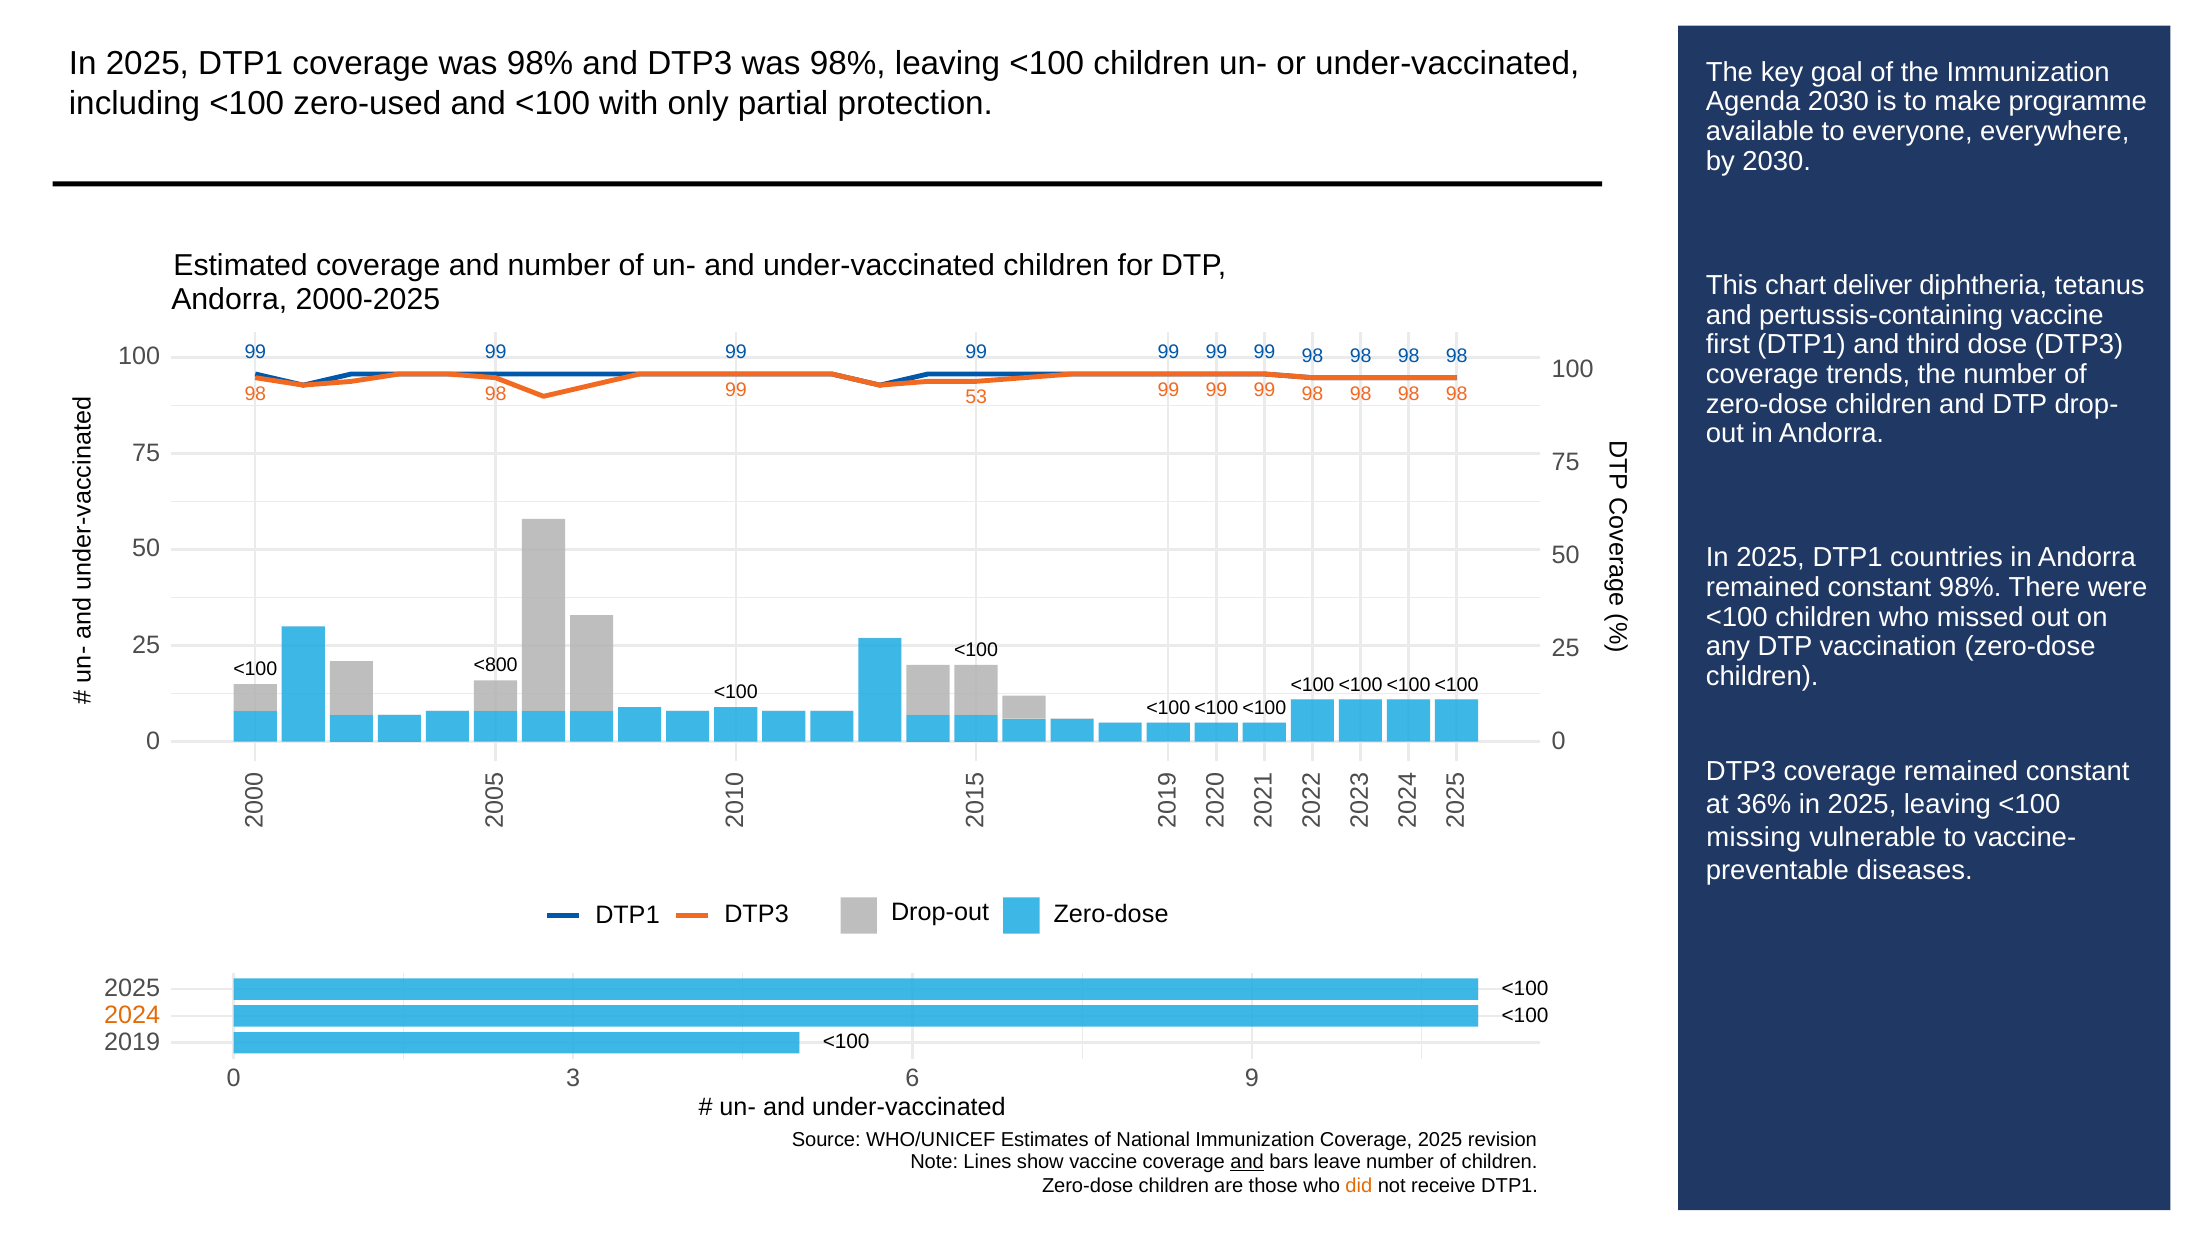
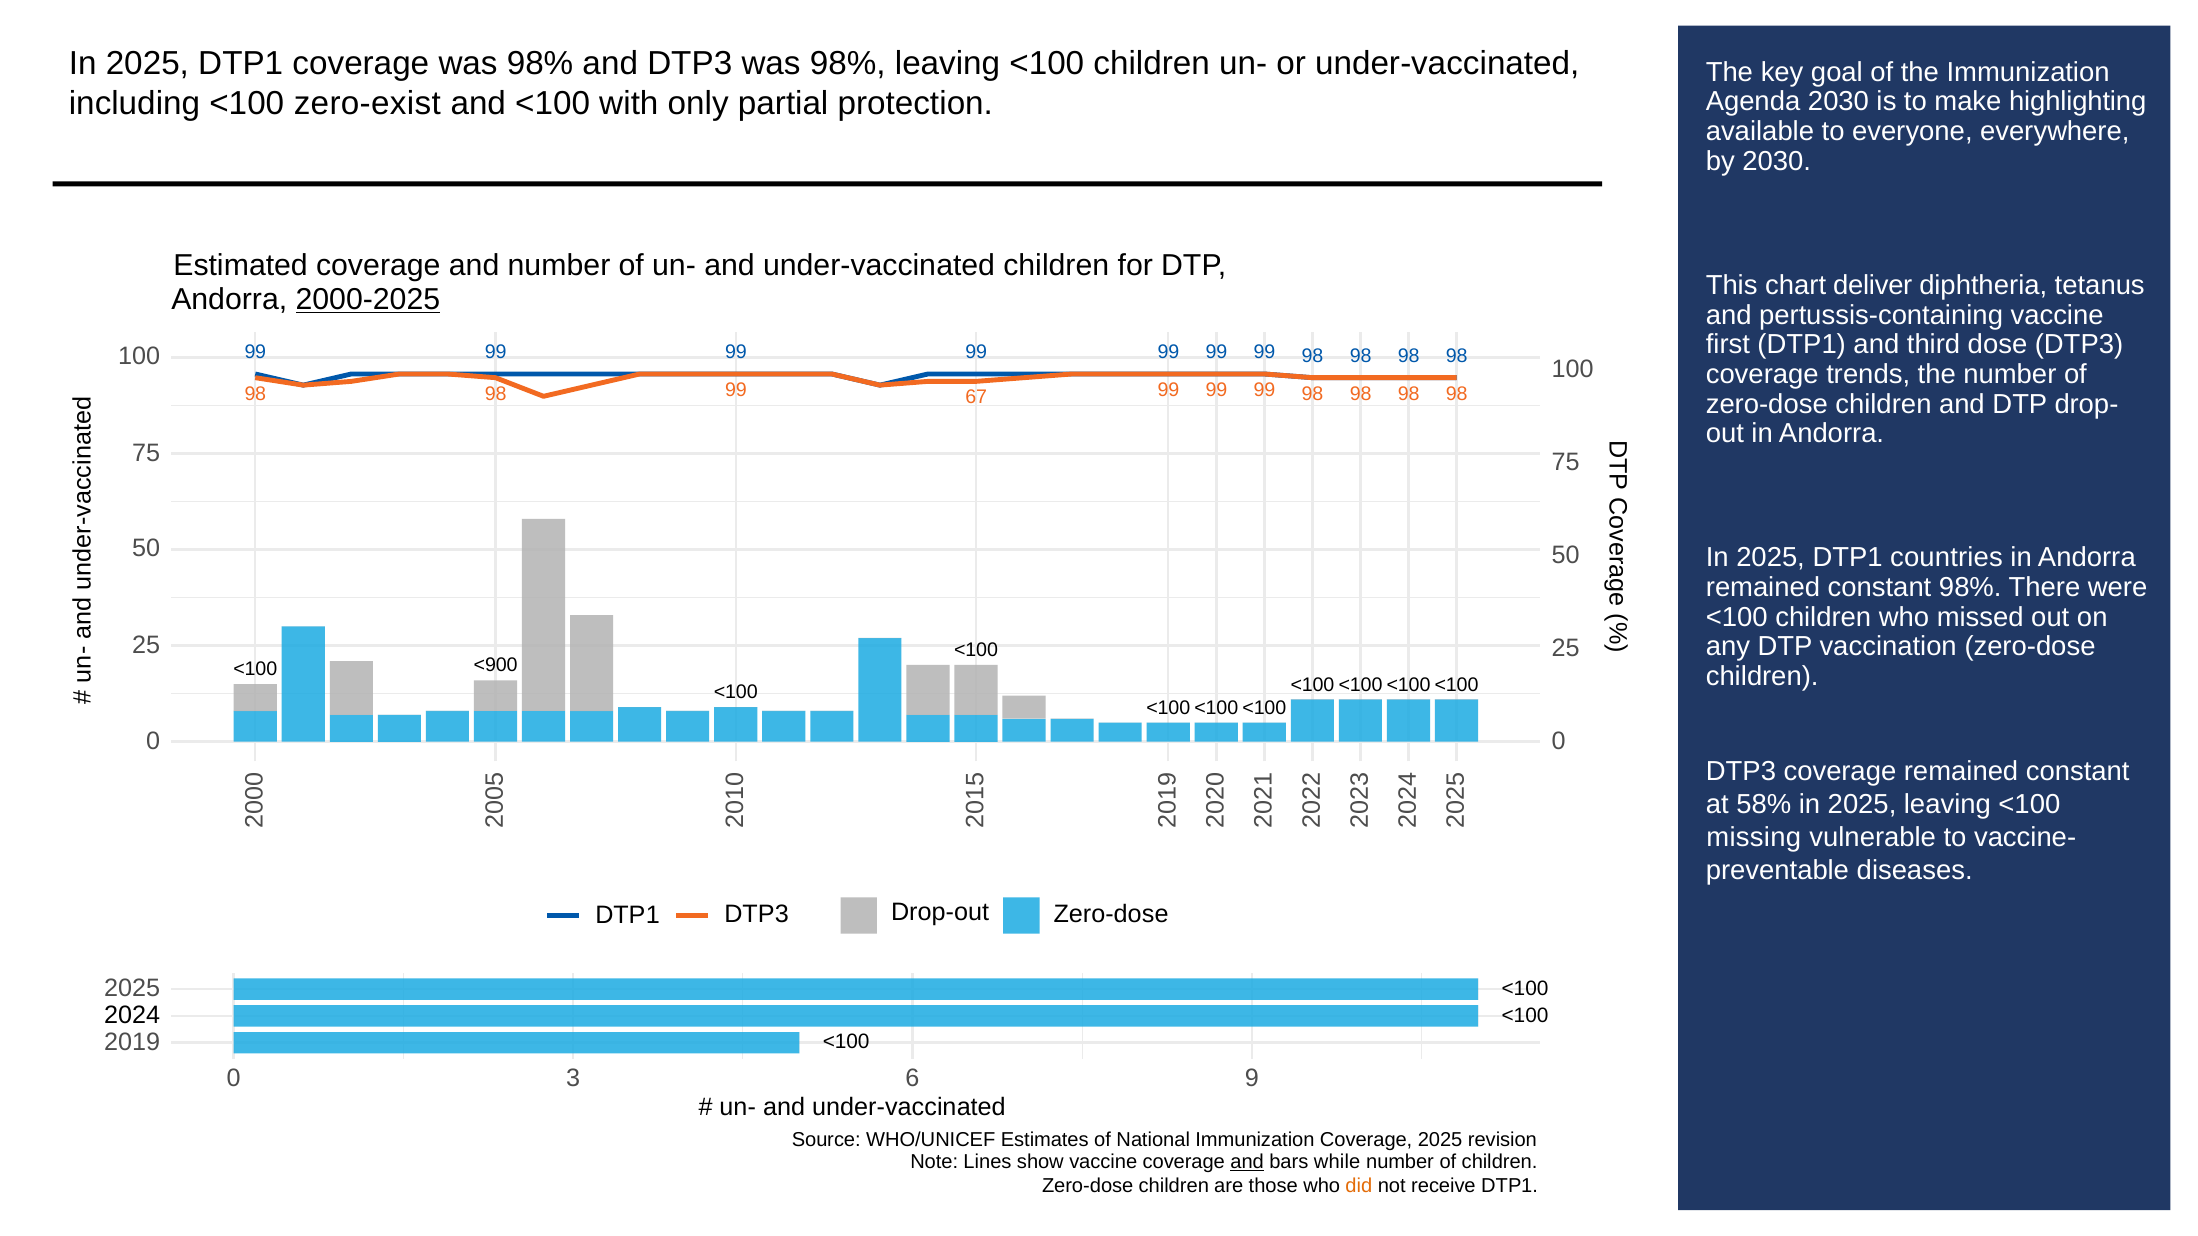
zero-used: zero-used -> zero-exist
programme: programme -> highlighting
2000-2025 underline: none -> present
53: 53 -> 67
<800: <800 -> <900
36%: 36% -> 58%
2024 colour: orange -> black
leave: leave -> while
